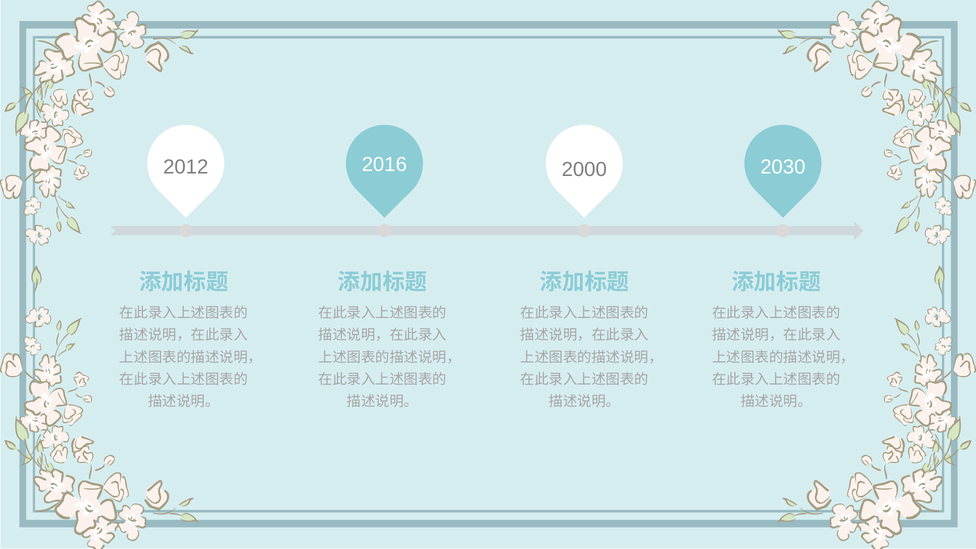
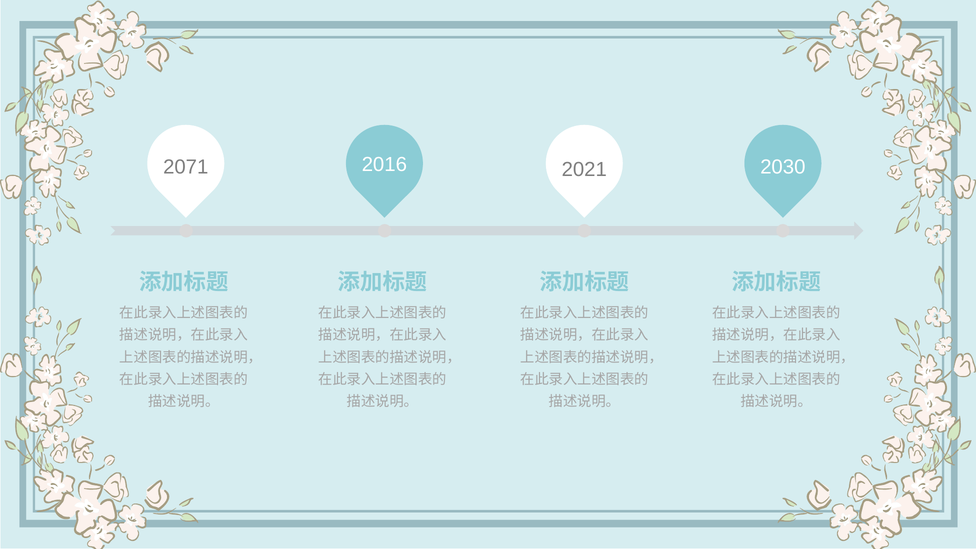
2012: 2012 -> 2071
2000: 2000 -> 2021
